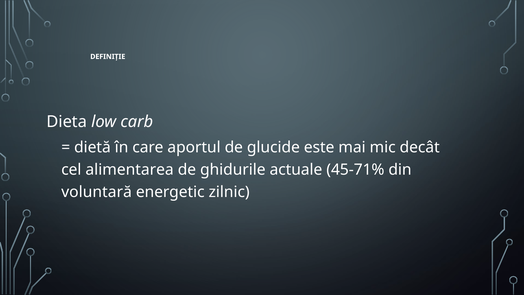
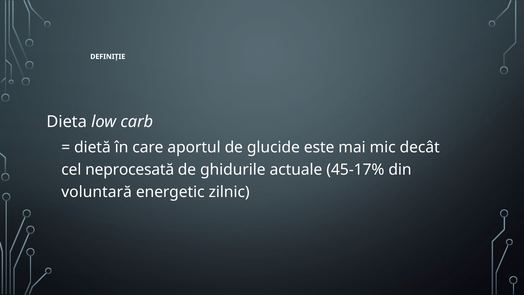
alimentarea: alimentarea -> neprocesată
45-71%: 45-71% -> 45-17%
